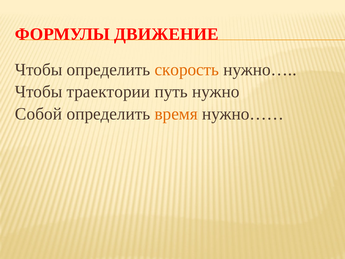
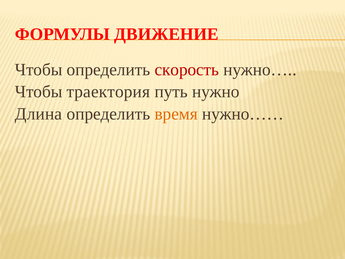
скорость colour: orange -> red
траектории: траектории -> траектория
Собой: Собой -> Длина
